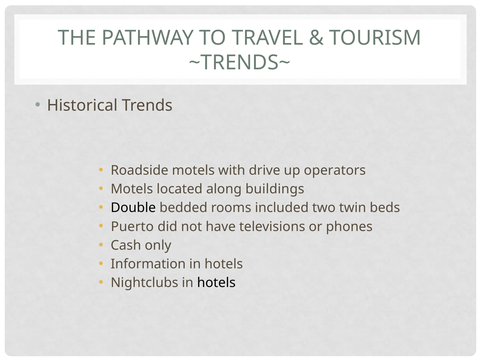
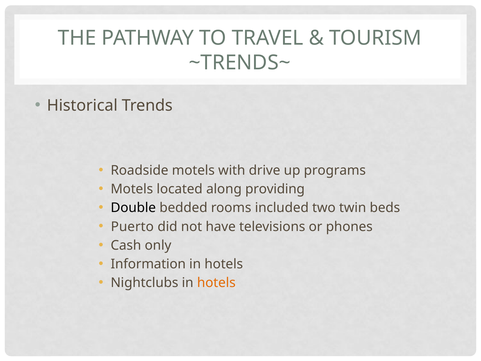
operators: operators -> programs
buildings: buildings -> providing
hotels at (216, 283) colour: black -> orange
